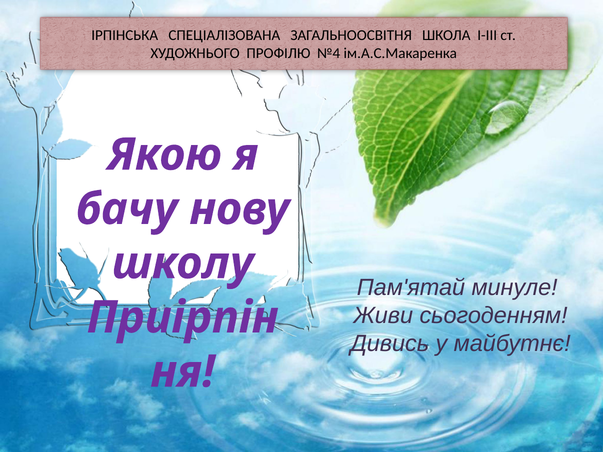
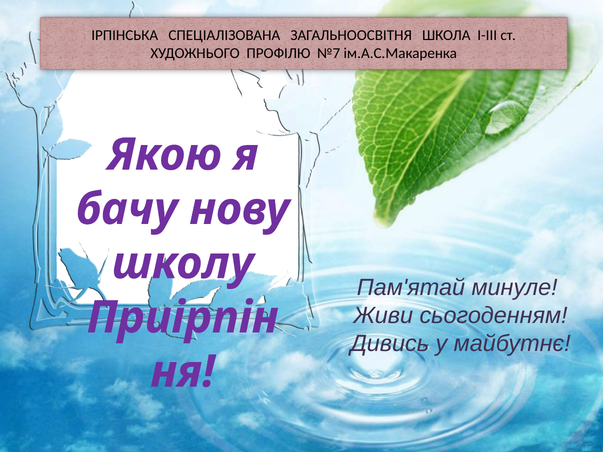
№4: №4 -> №7
